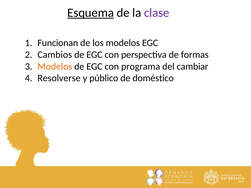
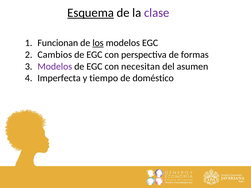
los underline: none -> present
Modelos at (55, 66) colour: orange -> purple
programa: programa -> necesitan
cambiar: cambiar -> asumen
Resolverse: Resolverse -> Imperfecta
público: público -> tiempo
